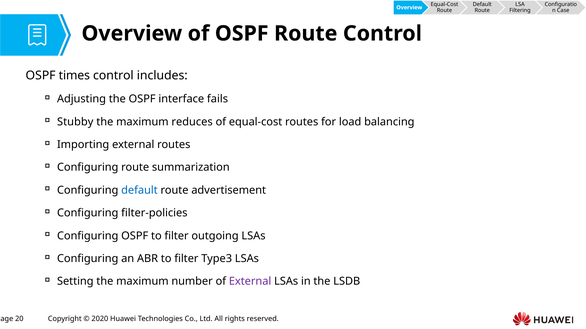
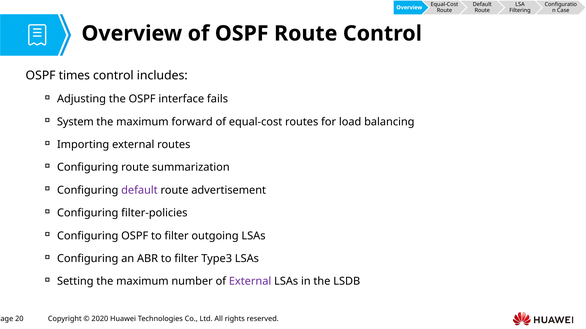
Stubby: Stubby -> System
reduces: reduces -> forward
default at (139, 191) colour: blue -> purple
